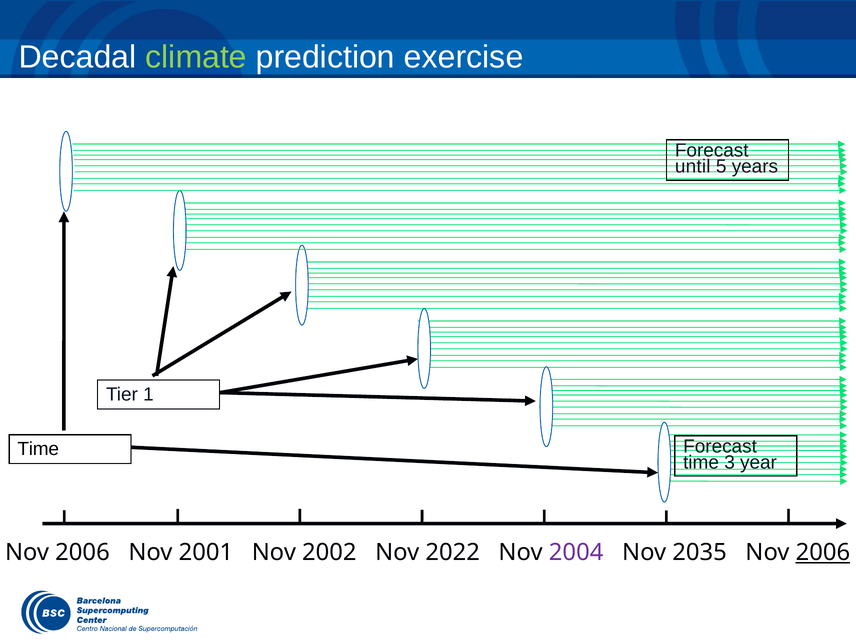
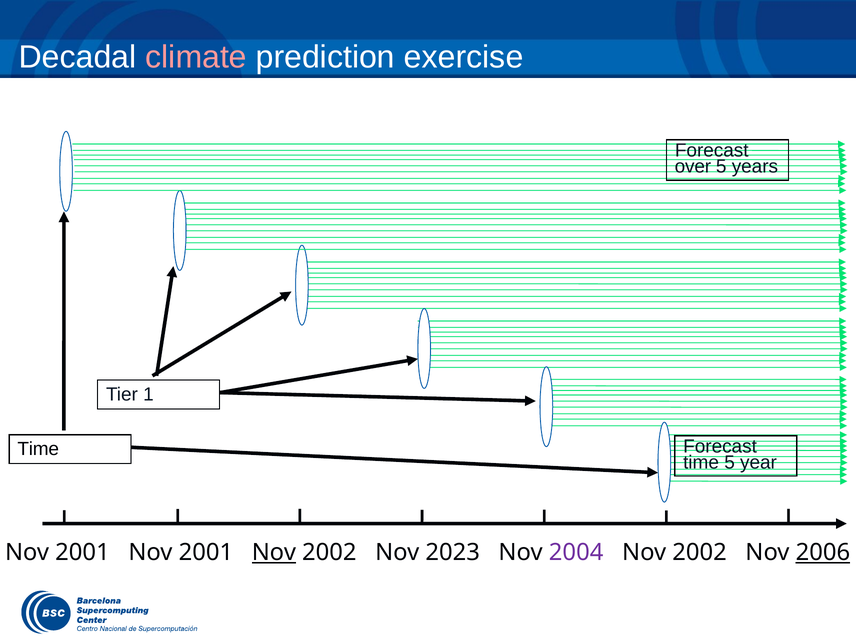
climate colour: light green -> pink
until: until -> over
time 3: 3 -> 5
2006 at (82, 553): 2006 -> 2001
Nov at (274, 553) underline: none -> present
2022: 2022 -> 2023
2035 at (700, 553): 2035 -> 2002
